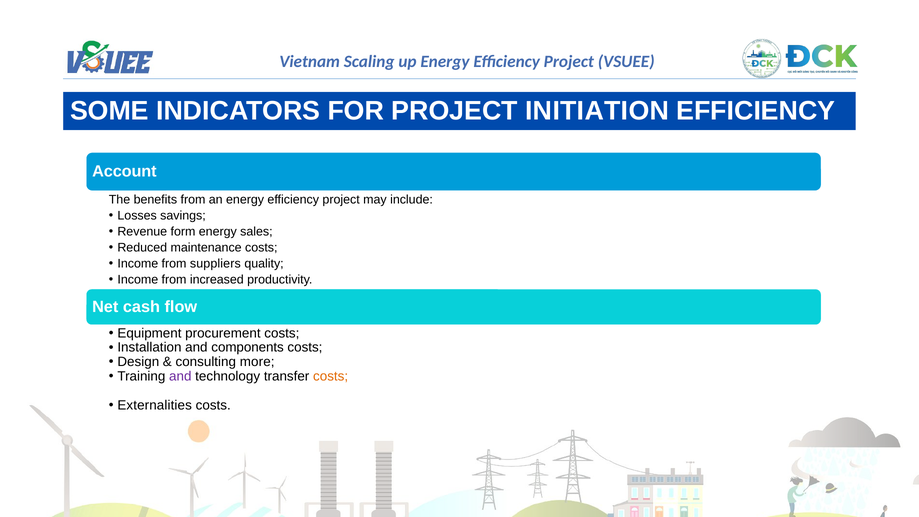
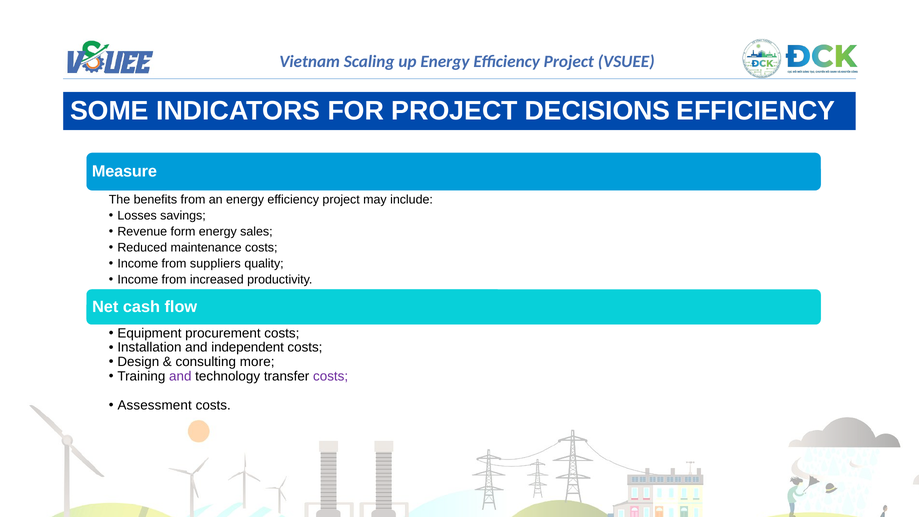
INITIATION: INITIATION -> DECISIONS
Account: Account -> Measure
components: components -> independent
costs at (331, 377) colour: orange -> purple
Externalities: Externalities -> Assessment
